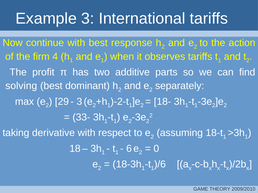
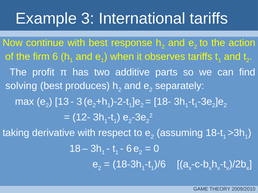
firm 4: 4 -> 6
dominant: dominant -> produces
29: 29 -> 13
33-: 33- -> 12-
